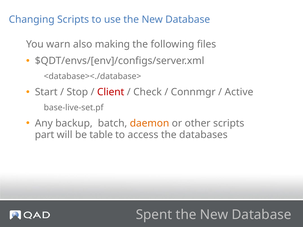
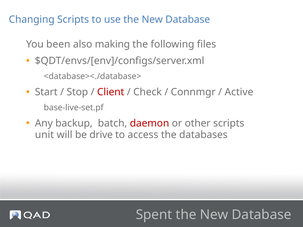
warn: warn -> been
daemon colour: orange -> red
part: part -> unit
table: table -> drive
